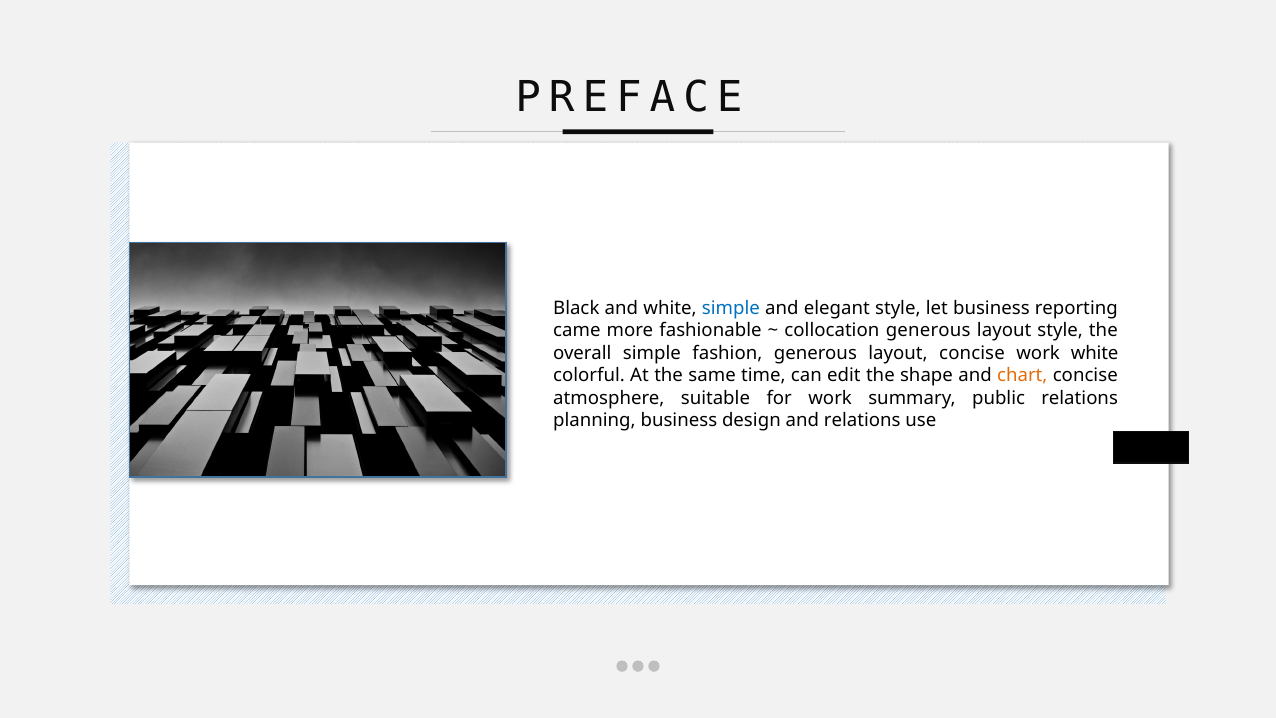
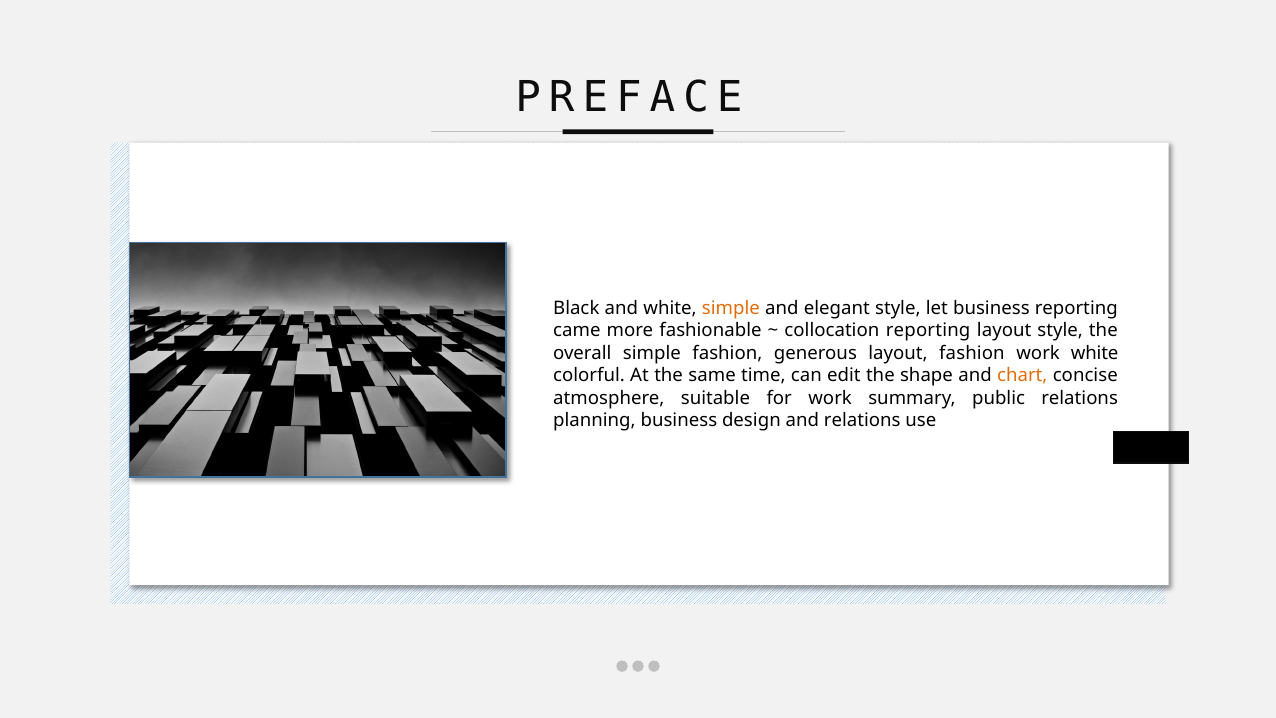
simple at (731, 308) colour: blue -> orange
collocation generous: generous -> reporting
layout concise: concise -> fashion
